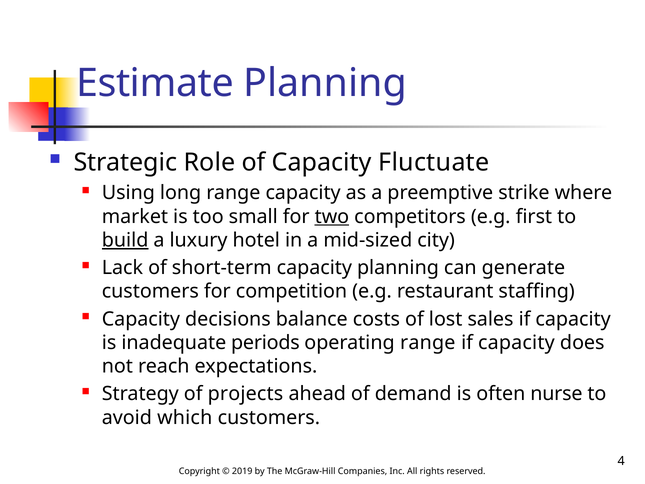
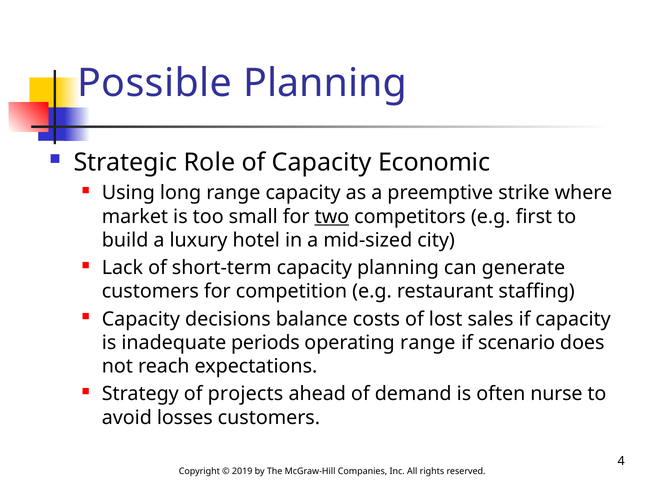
Estimate: Estimate -> Possible
Fluctuate: Fluctuate -> Economic
build underline: present -> none
capacity at (516, 343): capacity -> scenario
which: which -> losses
